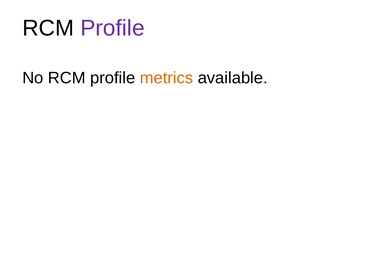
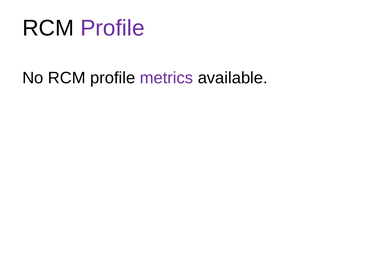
metrics colour: orange -> purple
